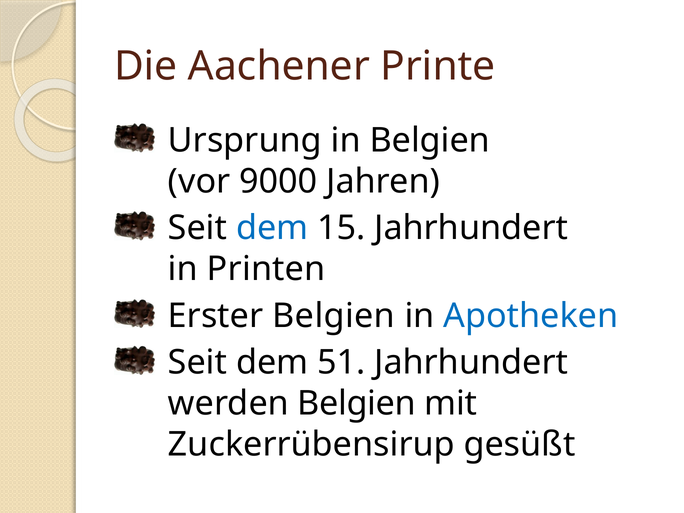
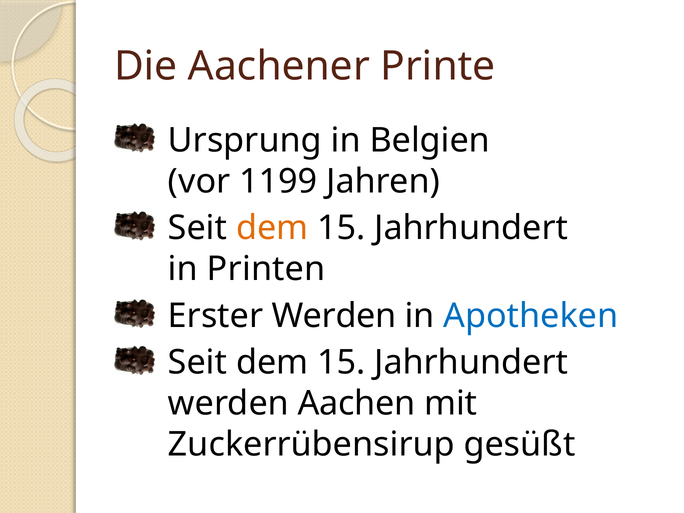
9000: 9000 -> 1199
dem at (272, 228) colour: blue -> orange
Erster Belgien: Belgien -> Werden
51 at (341, 363): 51 -> 15
werden Belgien: Belgien -> Aachen
